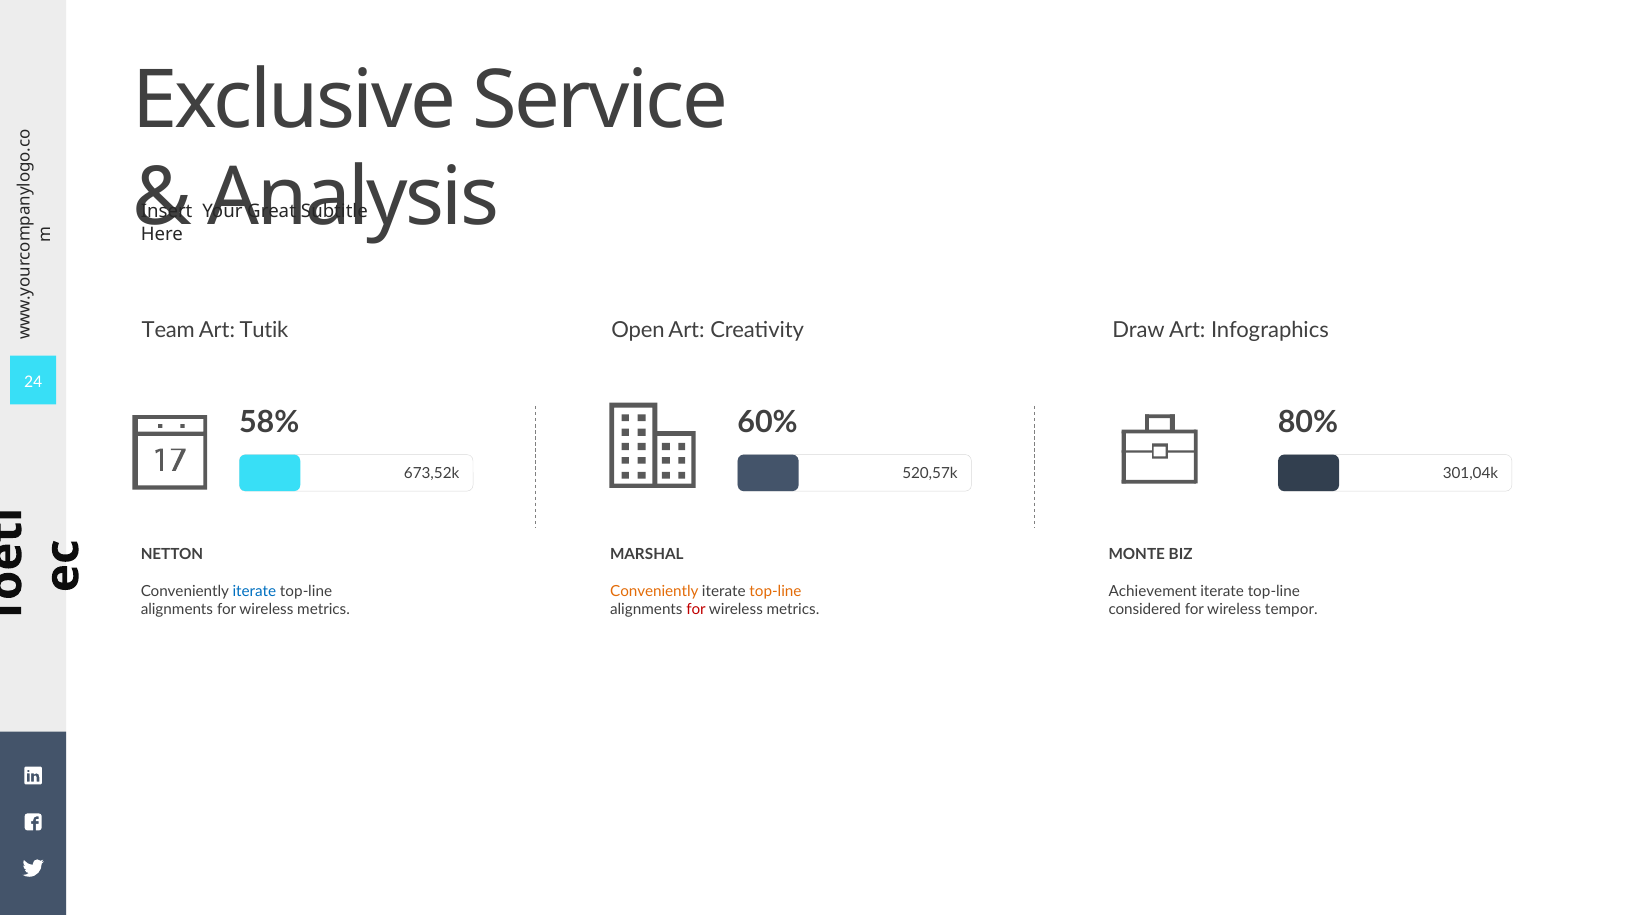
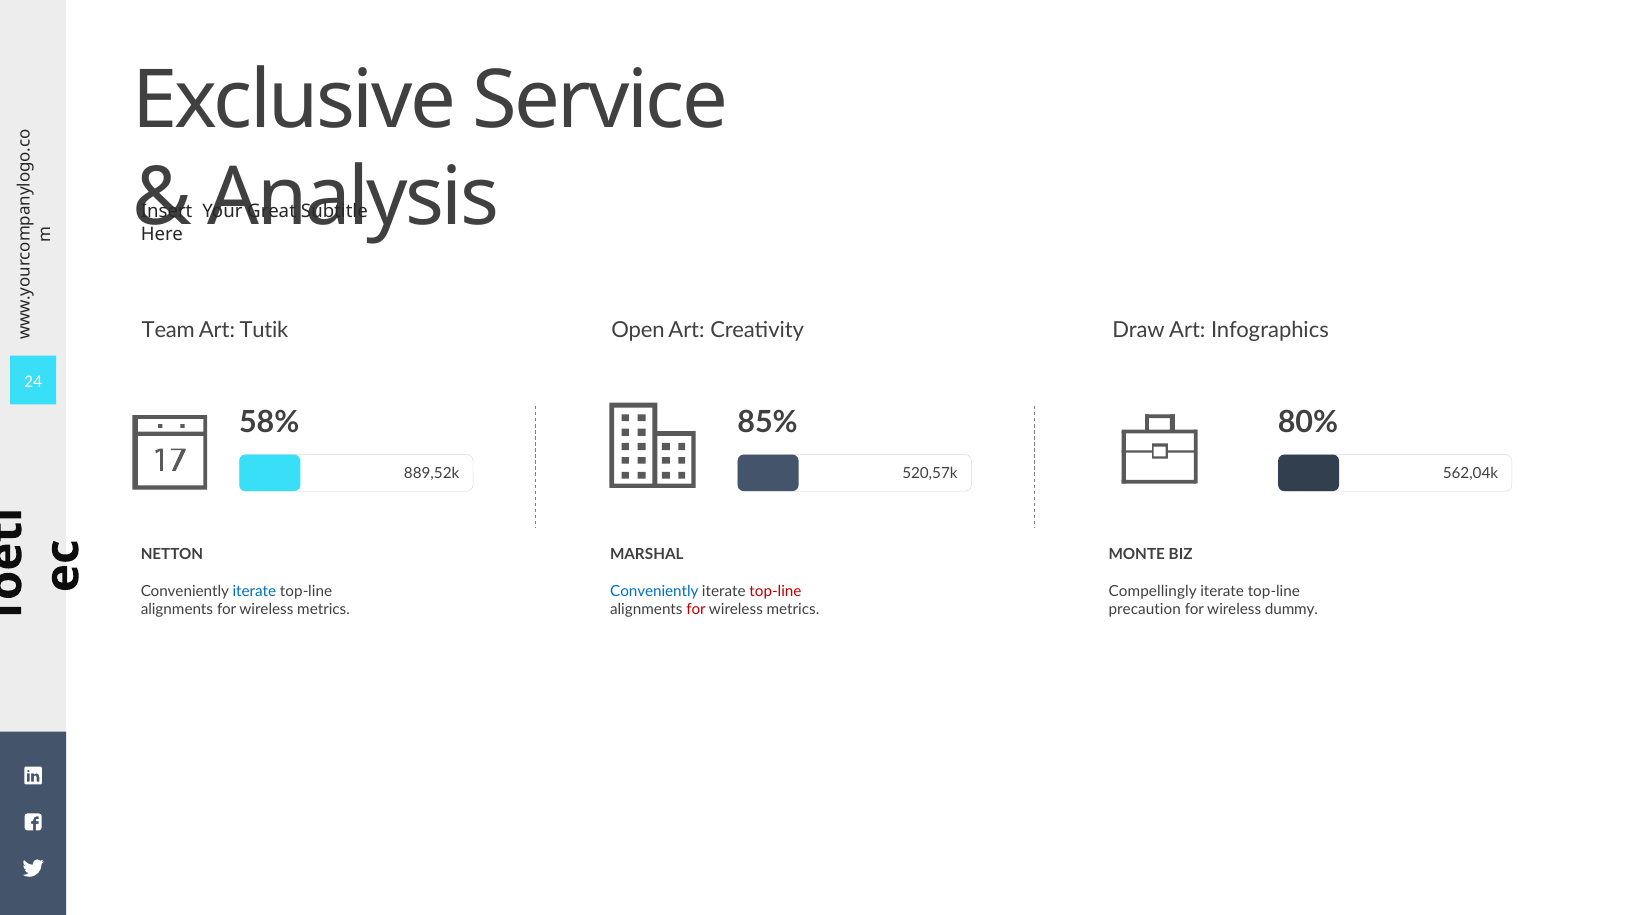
60%: 60% -> 85%
673,52k: 673,52k -> 889,52k
301,04k: 301,04k -> 562,04k
Conveniently at (654, 591) colour: orange -> blue
top-line at (775, 591) colour: orange -> red
Achievement: Achievement -> Compellingly
considered: considered -> precaution
tempor: tempor -> dummy
